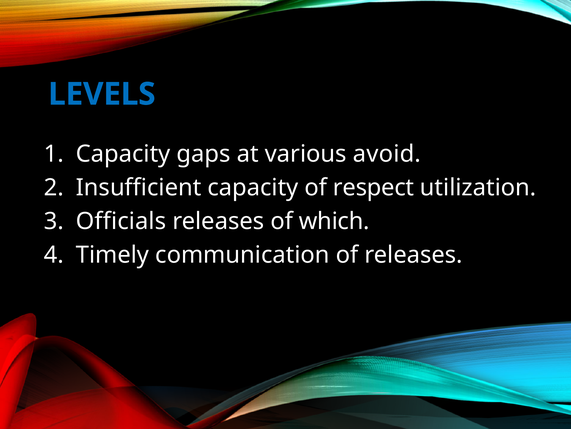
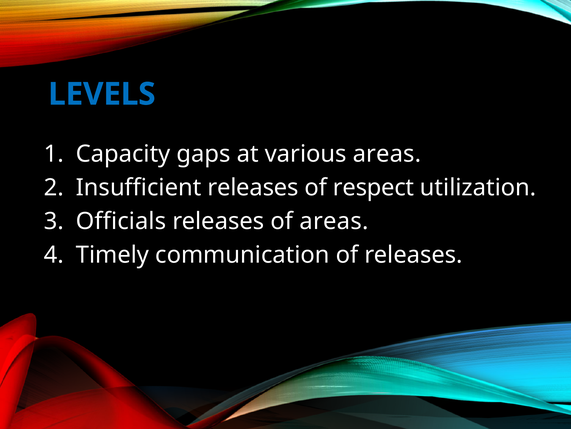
various avoid: avoid -> areas
Insufficient capacity: capacity -> releases
of which: which -> areas
